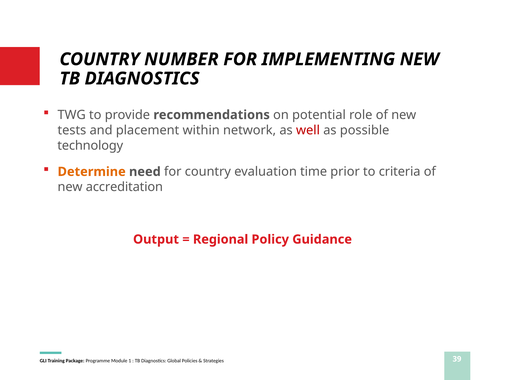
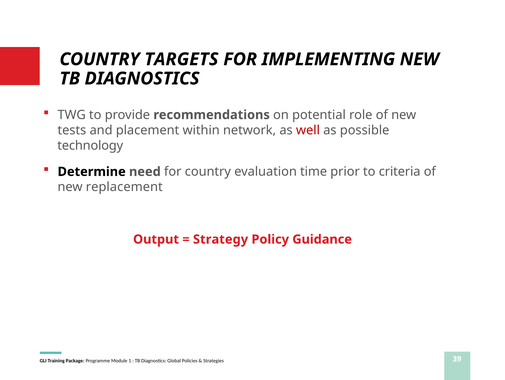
NUMBER: NUMBER -> TARGETS
Determine colour: orange -> black
accreditation: accreditation -> replacement
Regional: Regional -> Strategy
